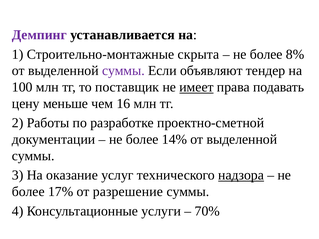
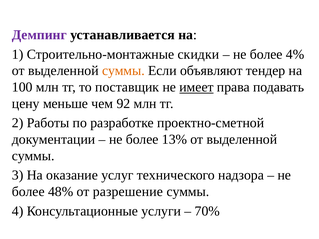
скрыта: скрыта -> скидки
8%: 8% -> 4%
суммы at (123, 71) colour: purple -> orange
16: 16 -> 92
14%: 14% -> 13%
надзора underline: present -> none
17%: 17% -> 48%
